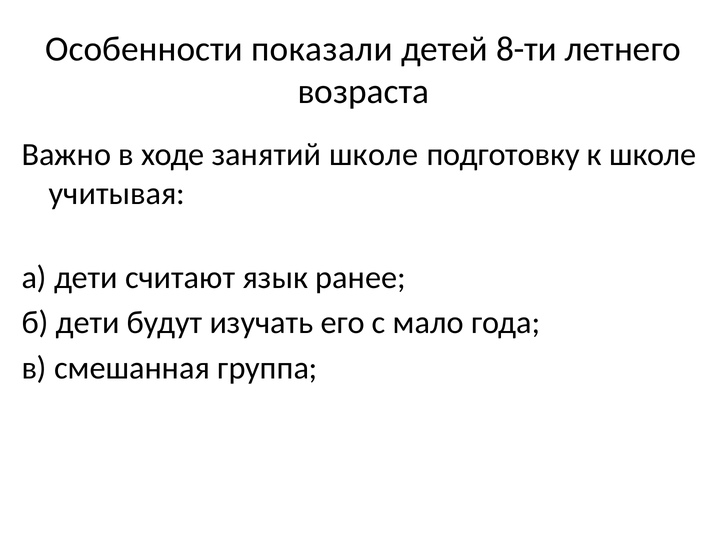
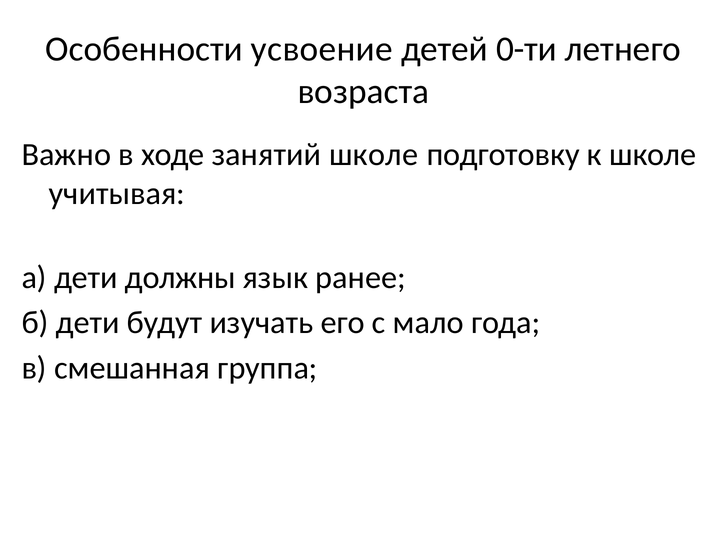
показали: показали -> усвоение
8-ти: 8-ти -> 0-ти
считают: считают -> должны
